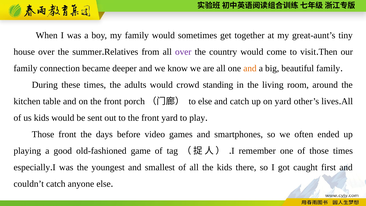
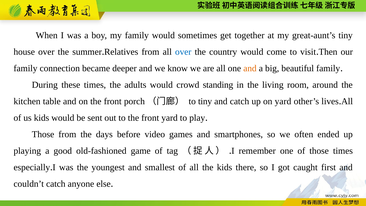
over at (183, 52) colour: purple -> blue
to else: else -> tiny
Those front: front -> from
